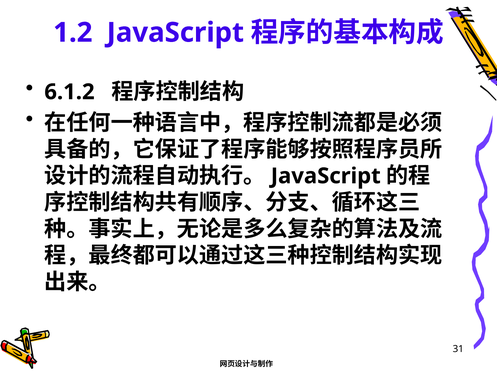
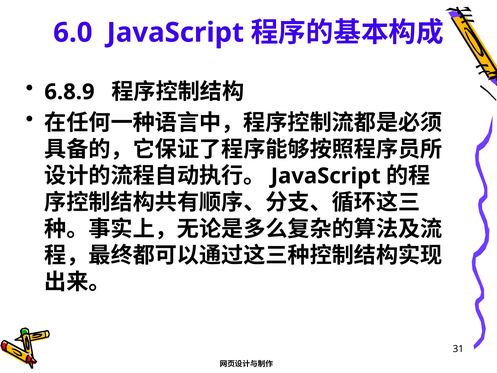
1.2: 1.2 -> 6.0
6.1.2: 6.1.2 -> 6.8.9
